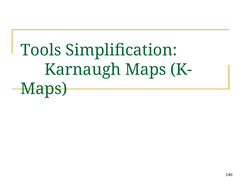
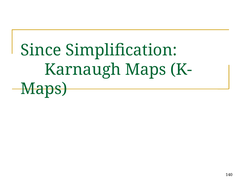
Tools: Tools -> Since
